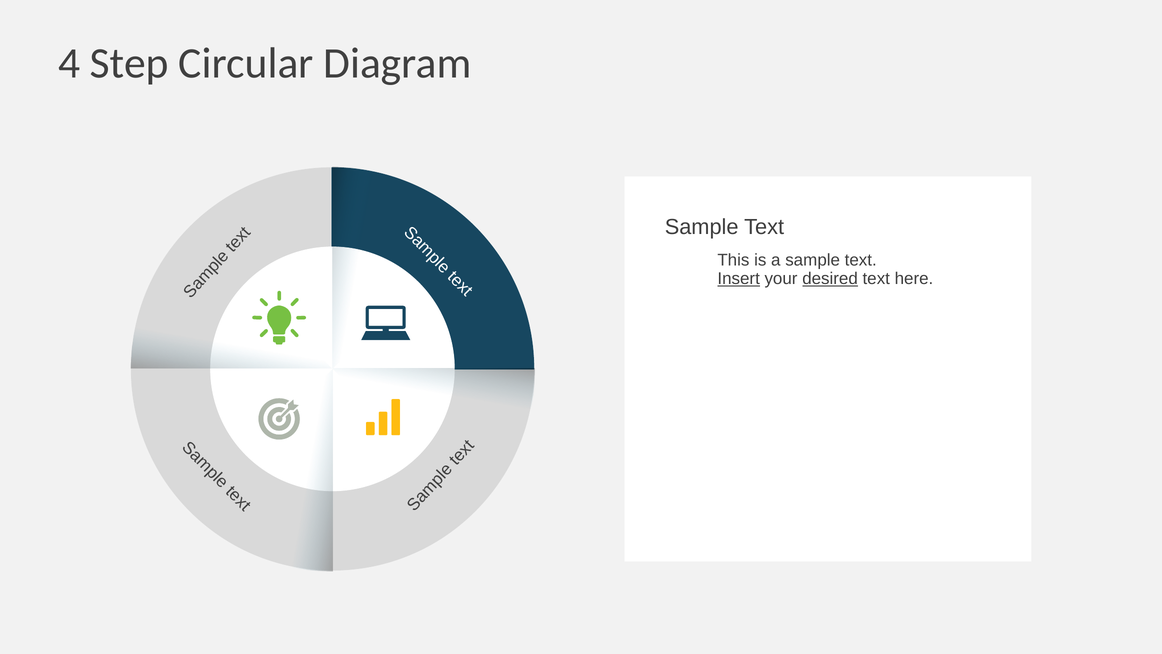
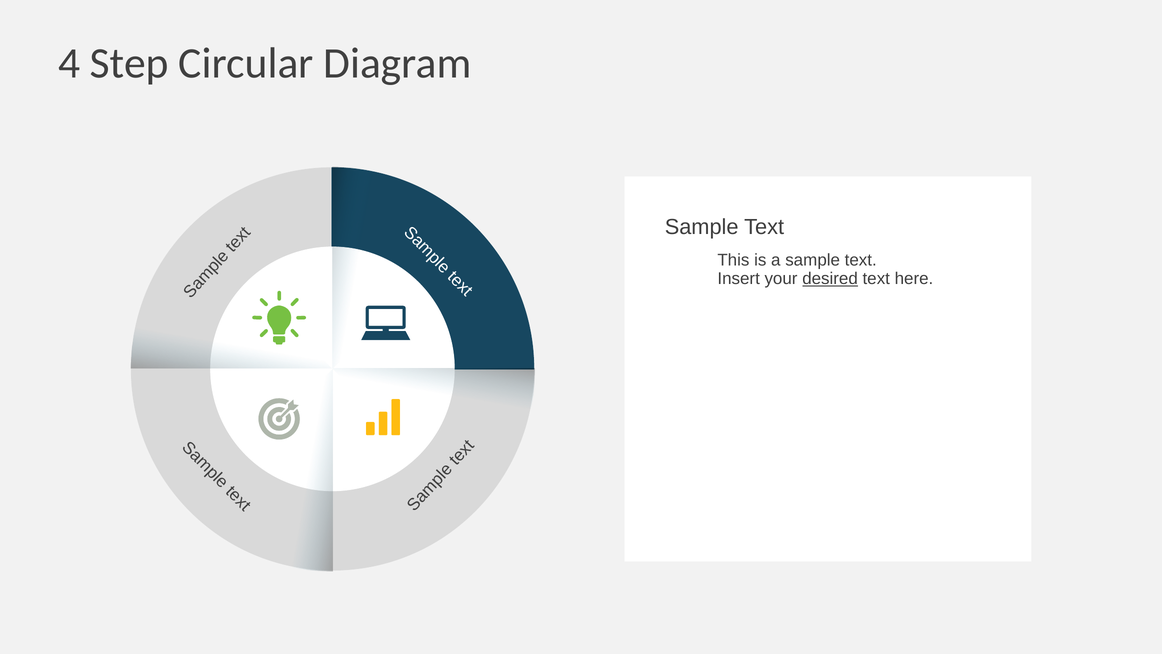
Insert underline: present -> none
